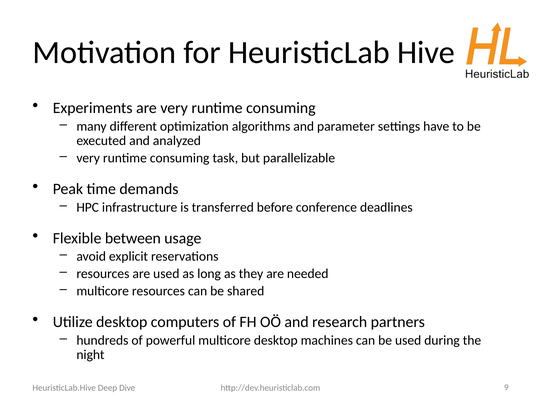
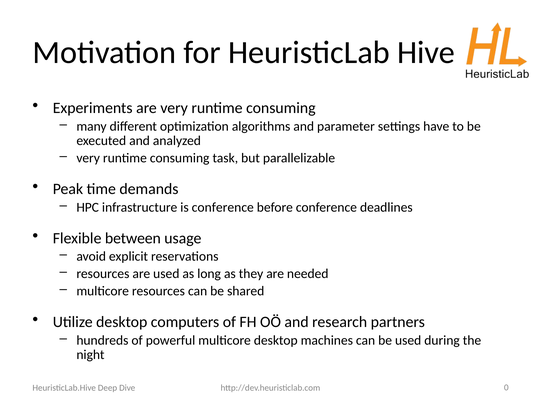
is transferred: transferred -> conference
9: 9 -> 0
